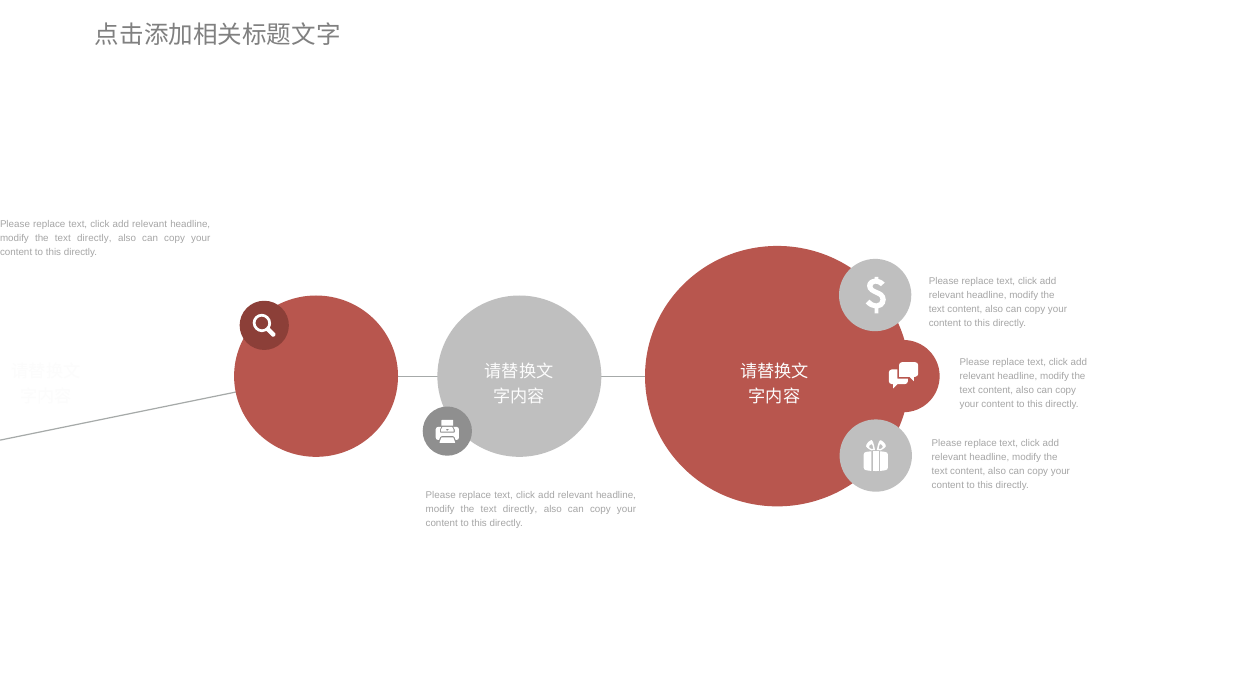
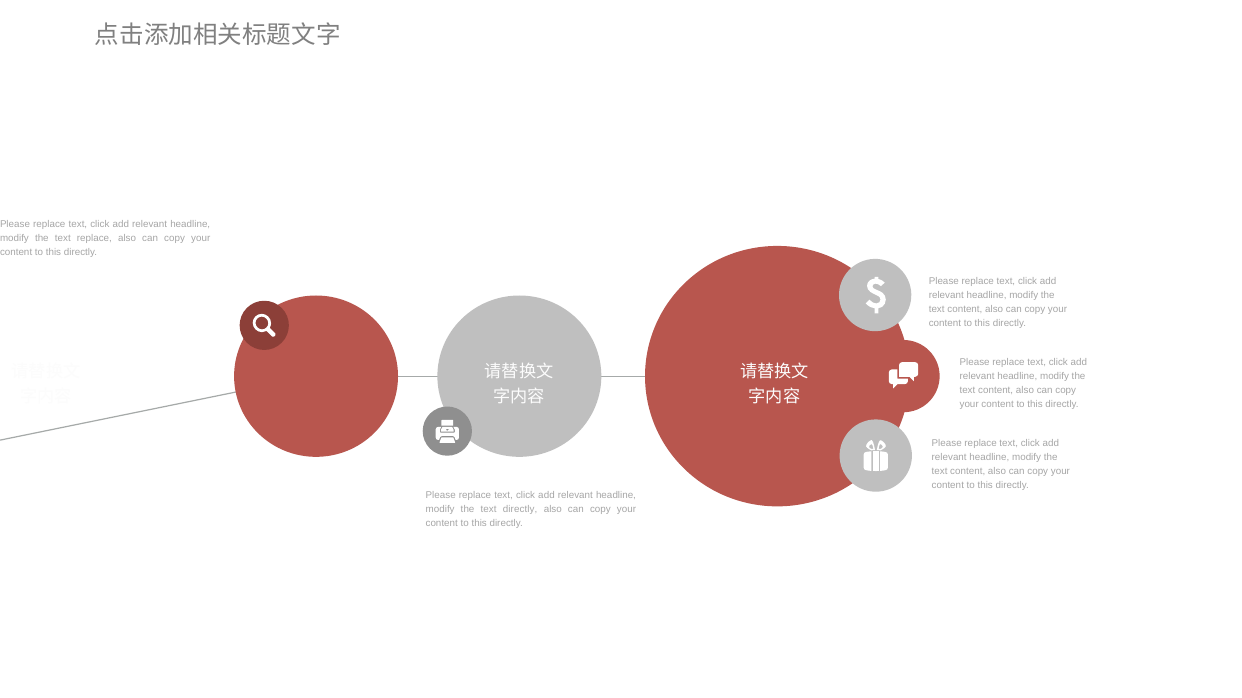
directly at (94, 239): directly -> replace
